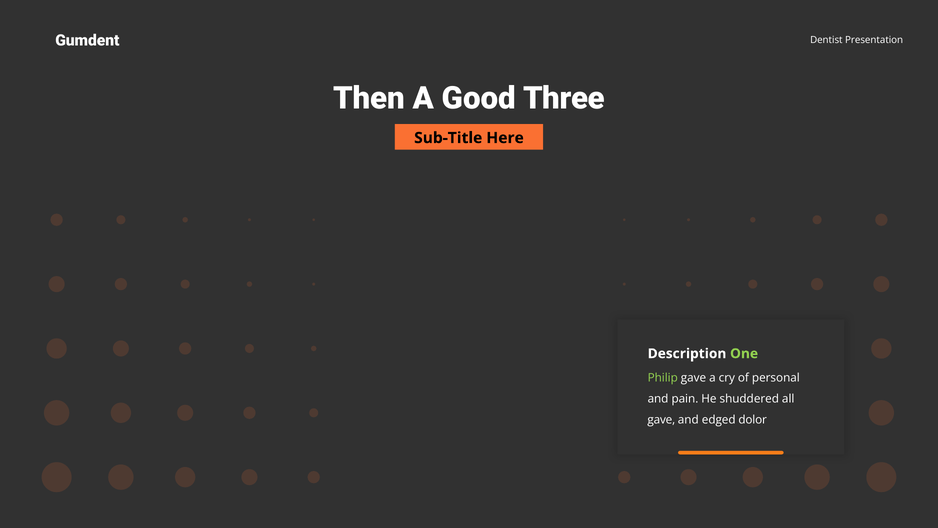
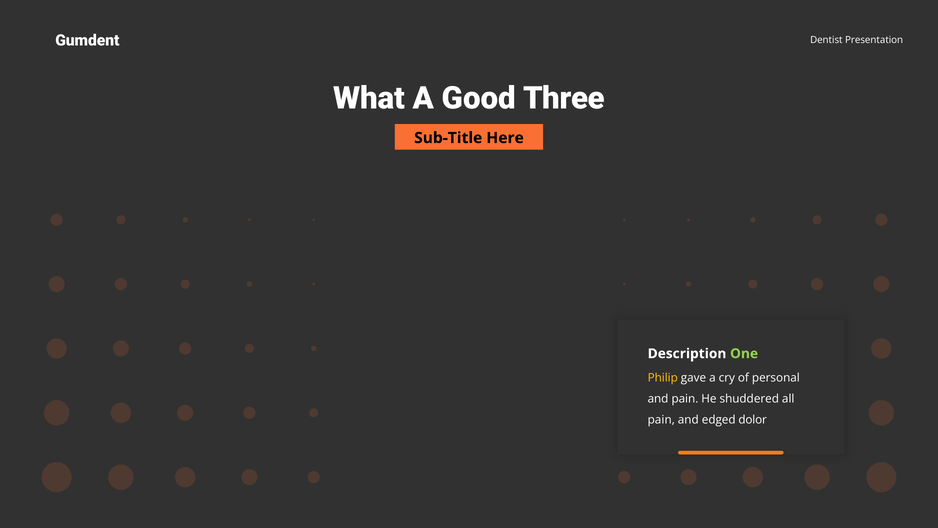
Then: Then -> What
Philip colour: light green -> yellow
gave at (661, 420): gave -> pain
